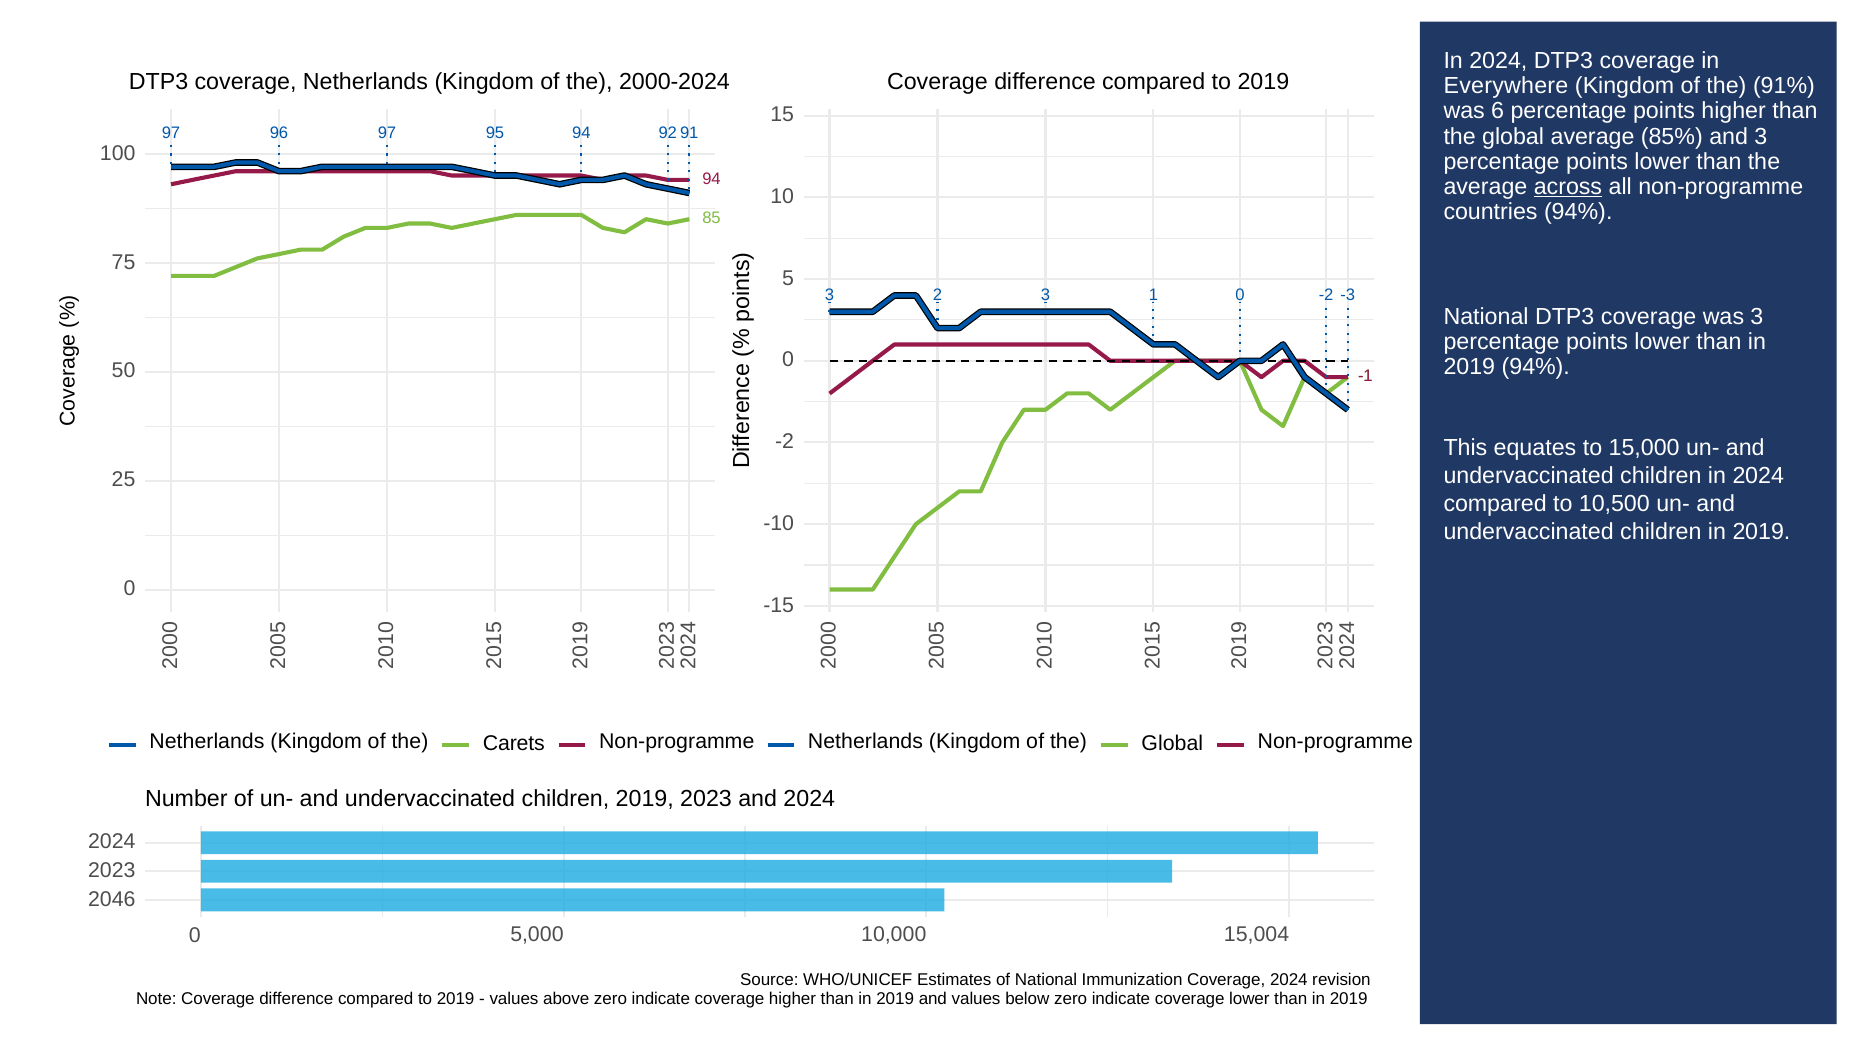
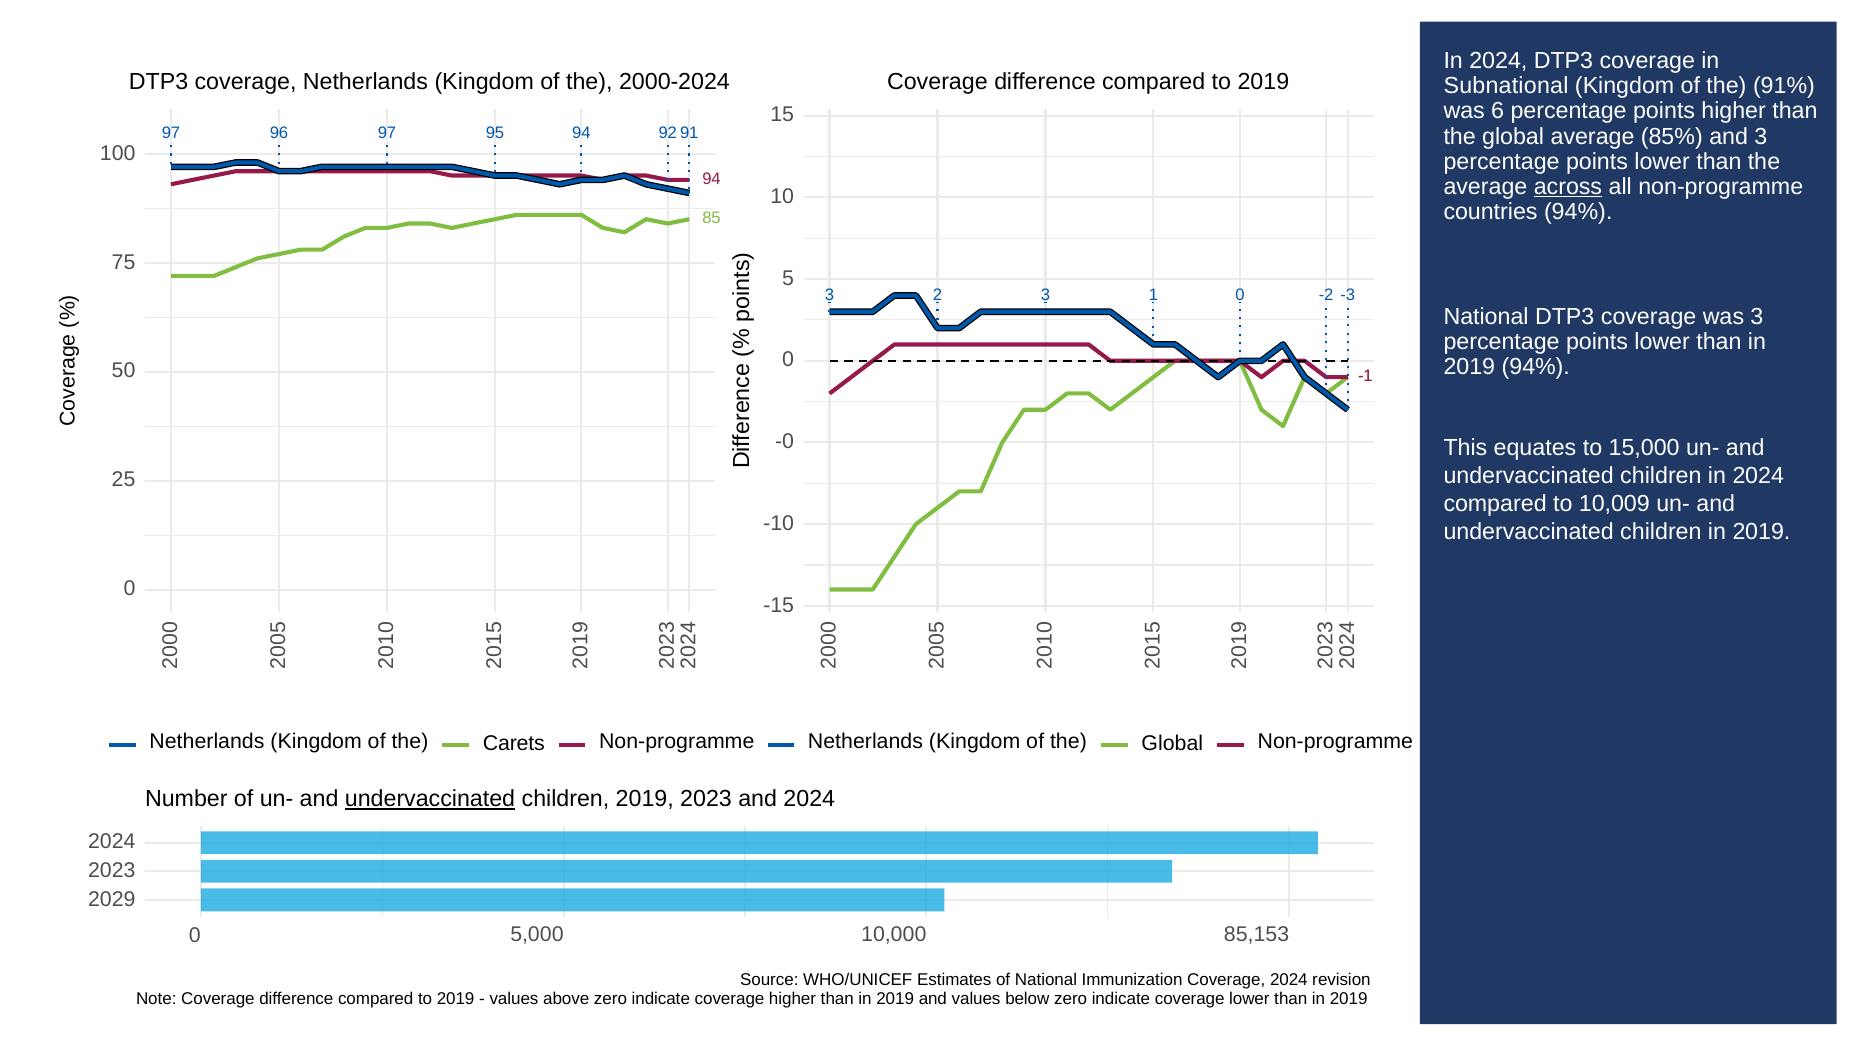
Everywhere: Everywhere -> Subnational
-2 at (785, 442): -2 -> -0
10,500: 10,500 -> 10,009
undervaccinated at (430, 799) underline: none -> present
2046: 2046 -> 2029
15,004: 15,004 -> 85,153
